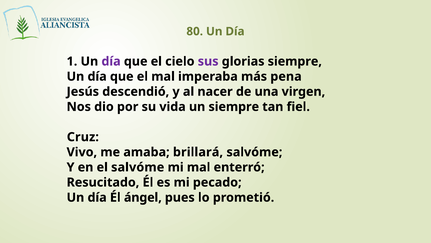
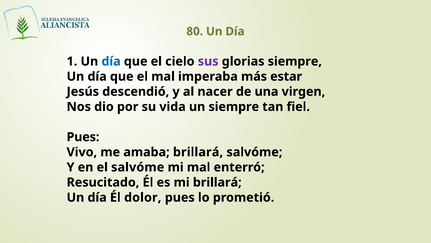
día at (111, 61) colour: purple -> blue
pena: pena -> estar
Cruz at (83, 137): Cruz -> Pues
mi pecado: pecado -> brillará
ángel: ángel -> dolor
